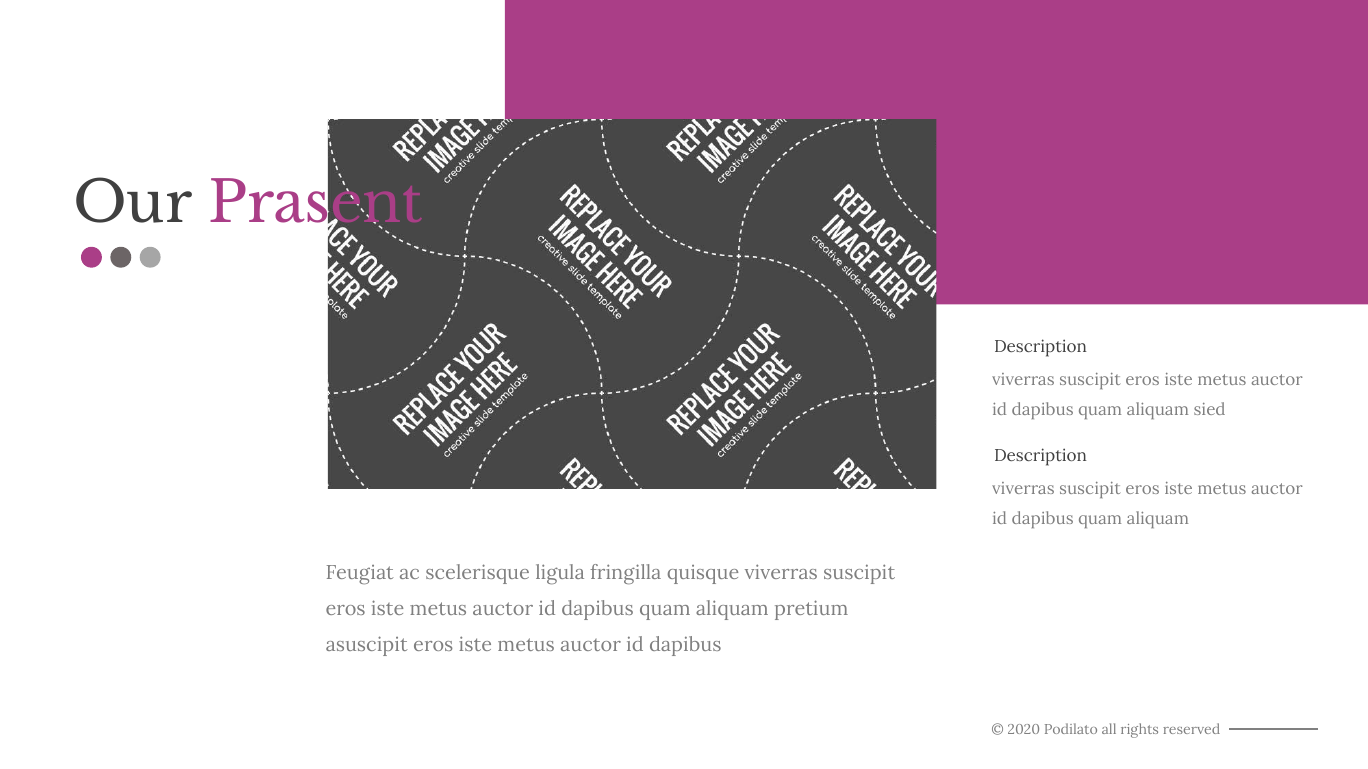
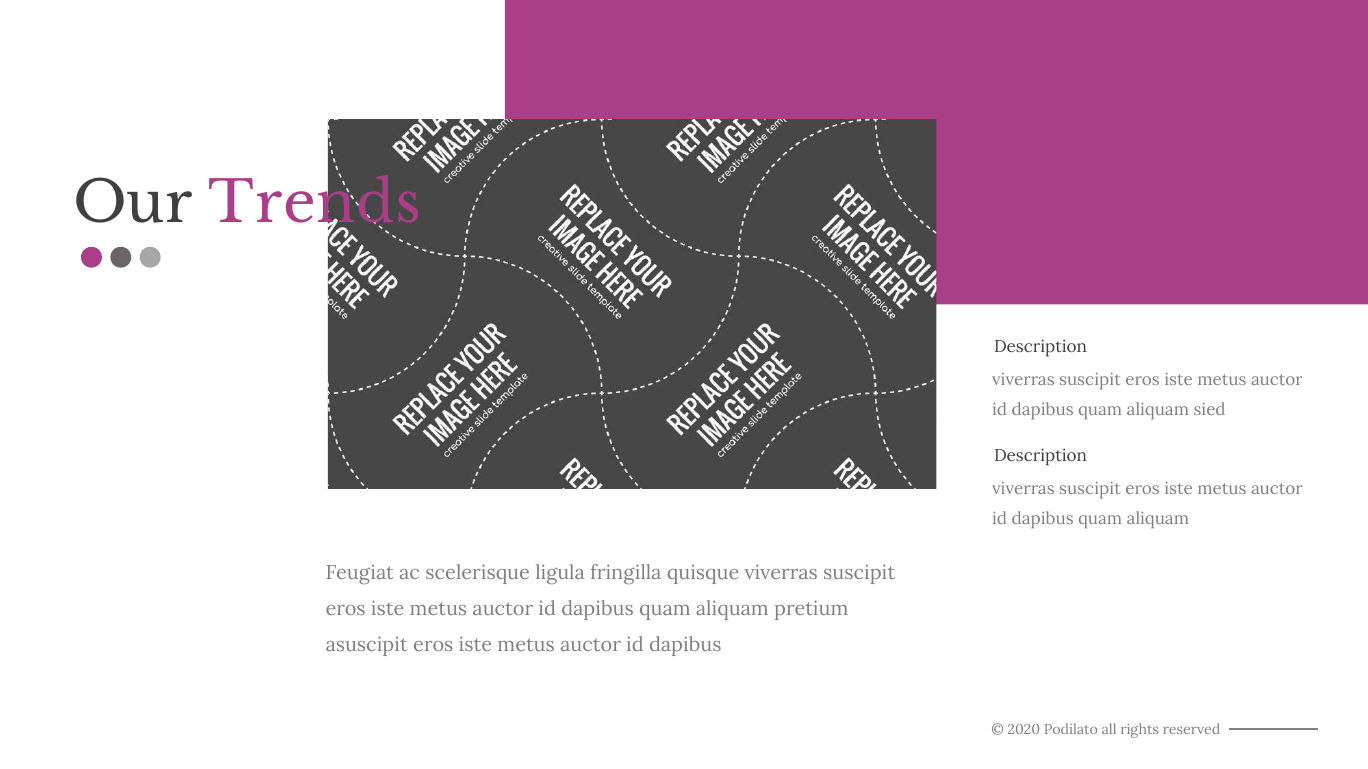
Prasent: Prasent -> Trends
